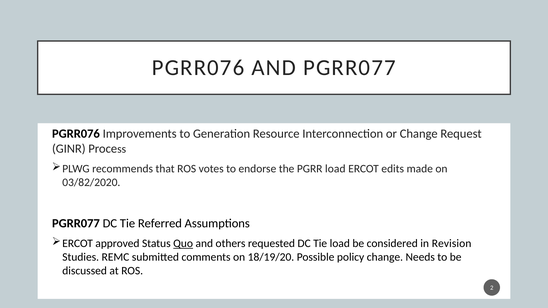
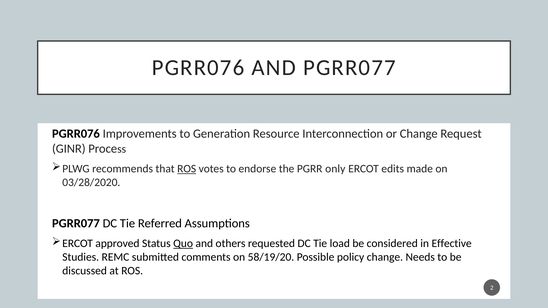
ROS at (187, 169) underline: none -> present
PGRR load: load -> only
03/82/2020: 03/82/2020 -> 03/28/2020
Revision: Revision -> Effective
18/19/20: 18/19/20 -> 58/19/20
